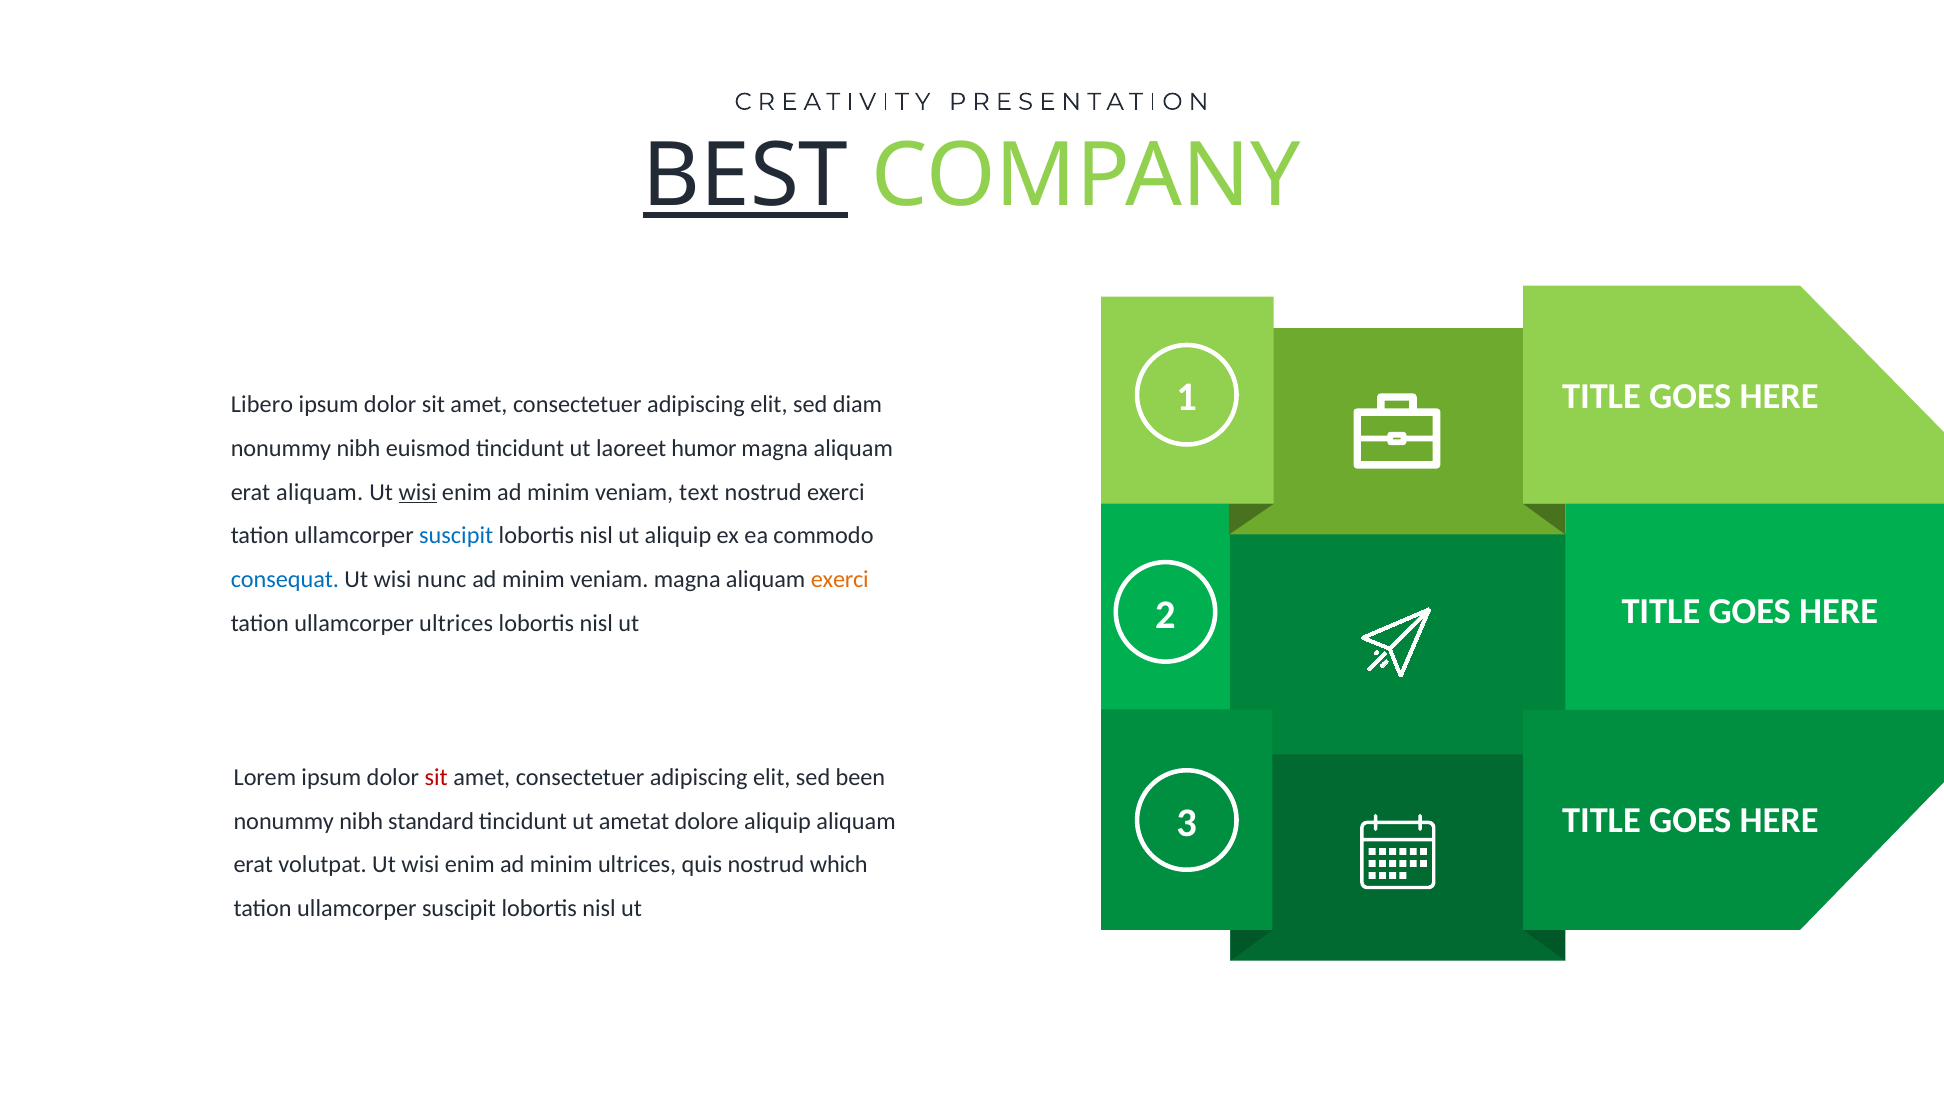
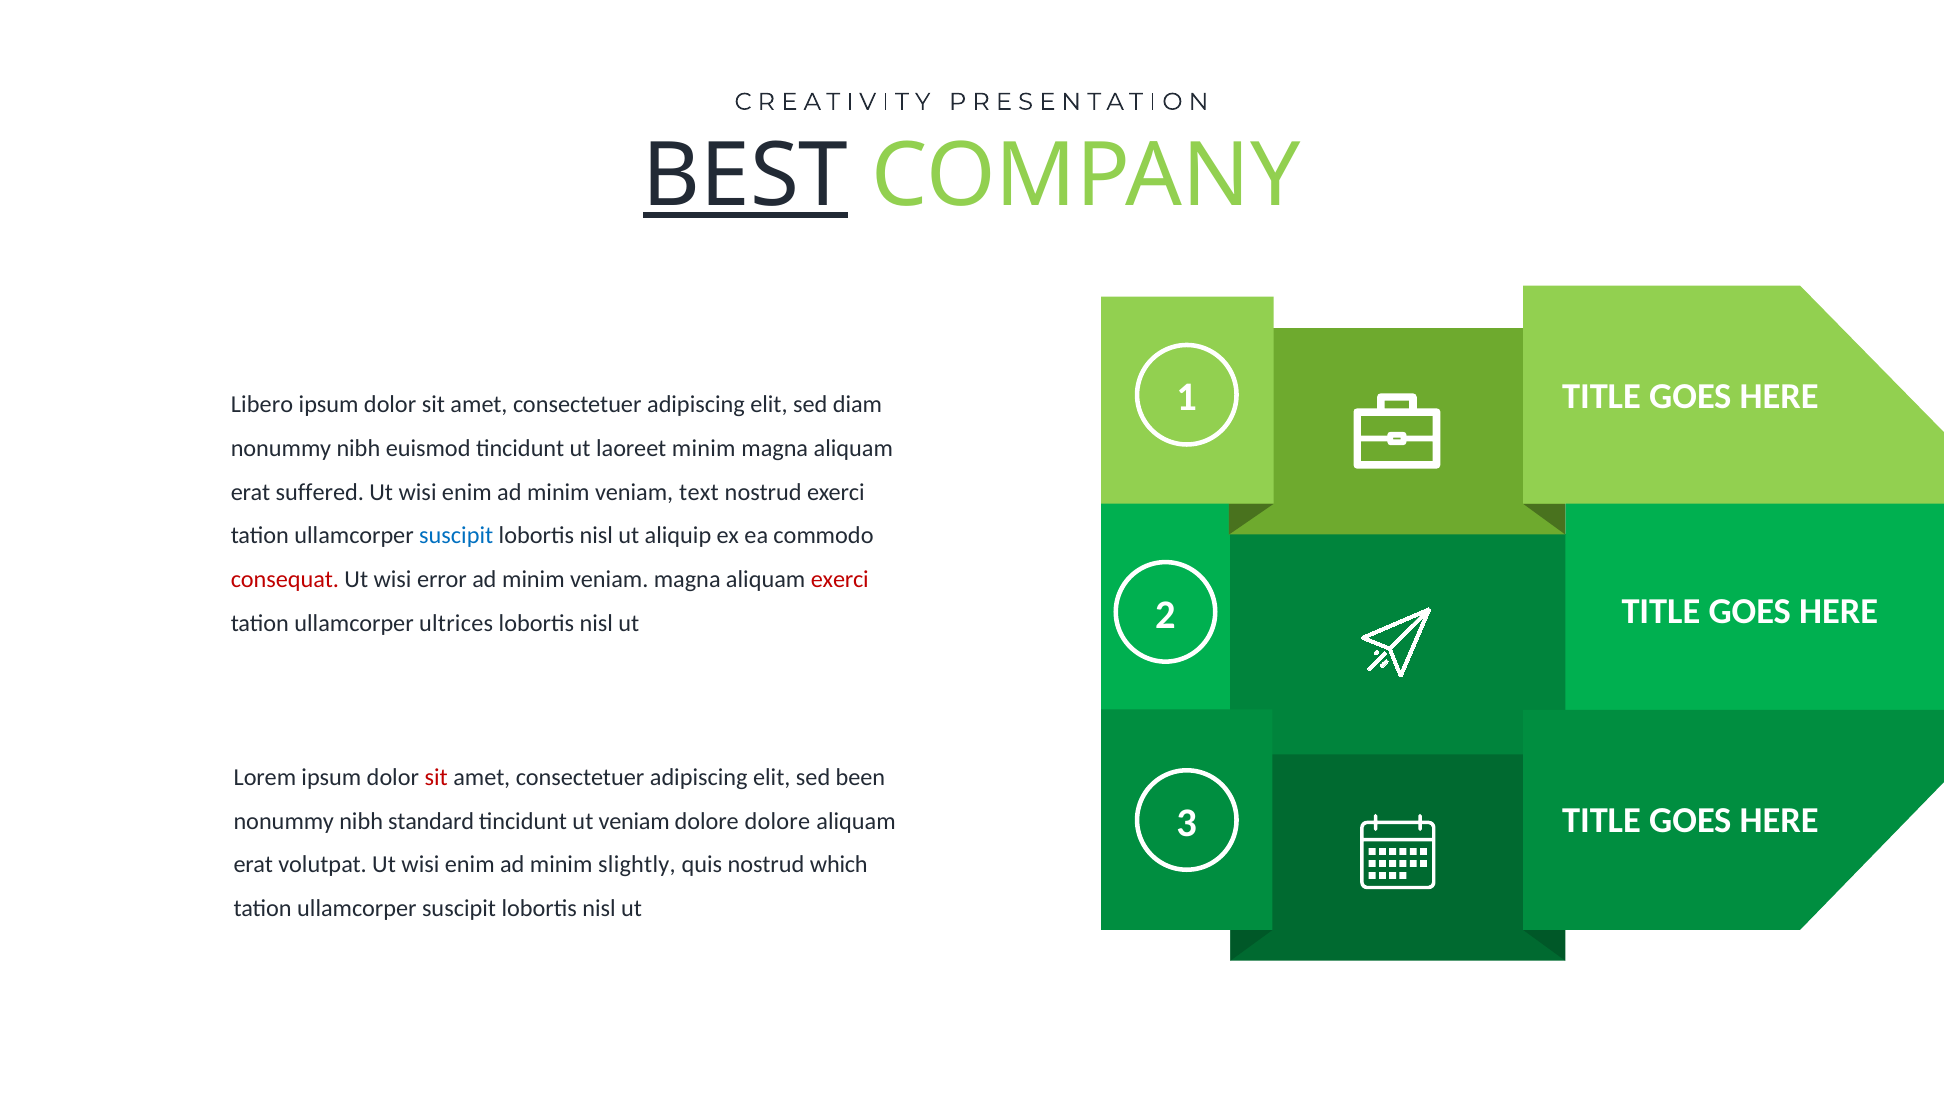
laoreet humor: humor -> minim
erat aliquam: aliquam -> suffered
wisi at (418, 492) underline: present -> none
consequat colour: blue -> red
nunc: nunc -> error
exerci at (840, 579) colour: orange -> red
ut ametat: ametat -> veniam
dolore aliquip: aliquip -> dolore
minim ultrices: ultrices -> slightly
